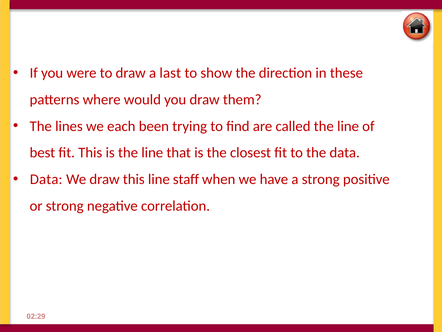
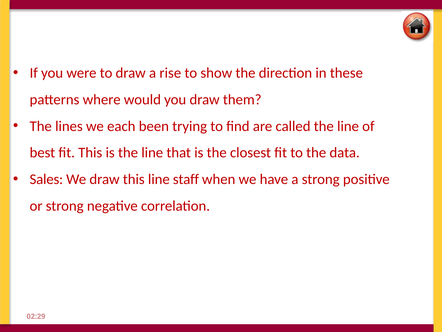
last: last -> rise
Data at (46, 179): Data -> Sales
